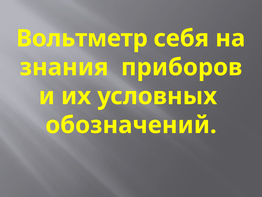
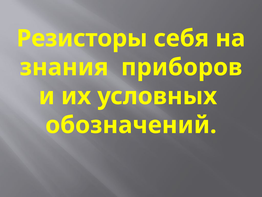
Вольтметр: Вольтметр -> Резисторы
